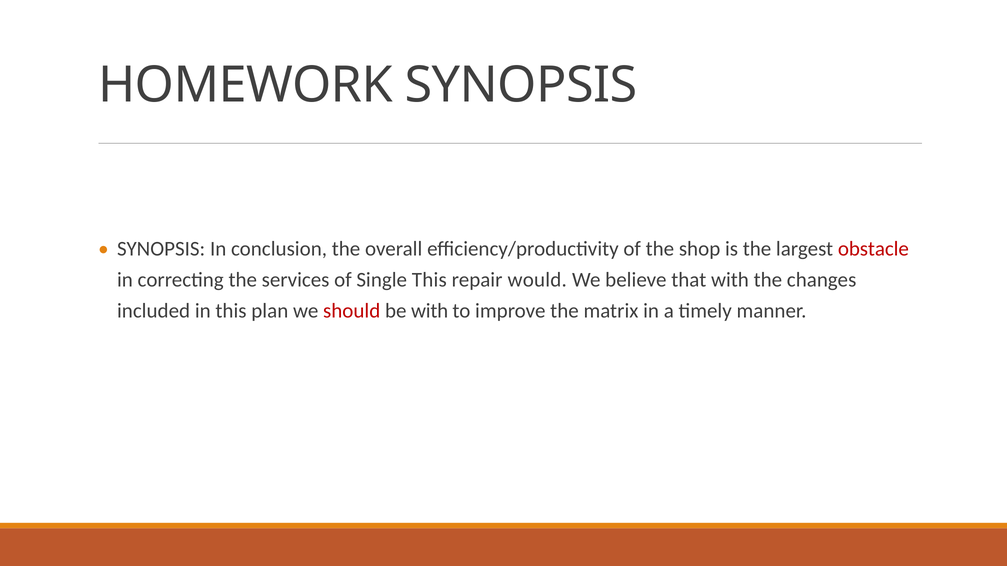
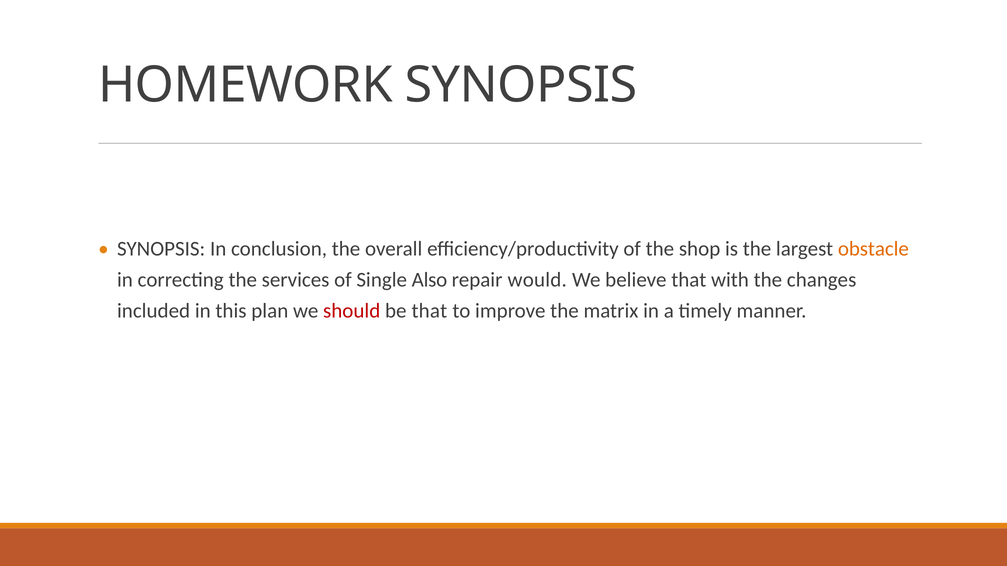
obstacle colour: red -> orange
Single This: This -> Also
be with: with -> that
